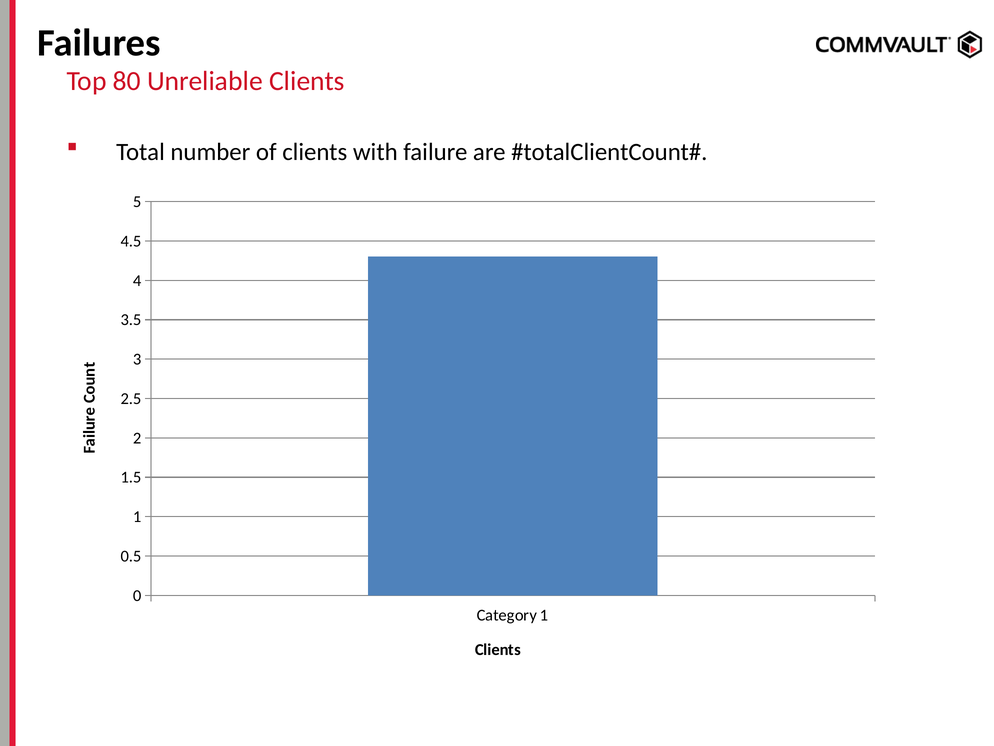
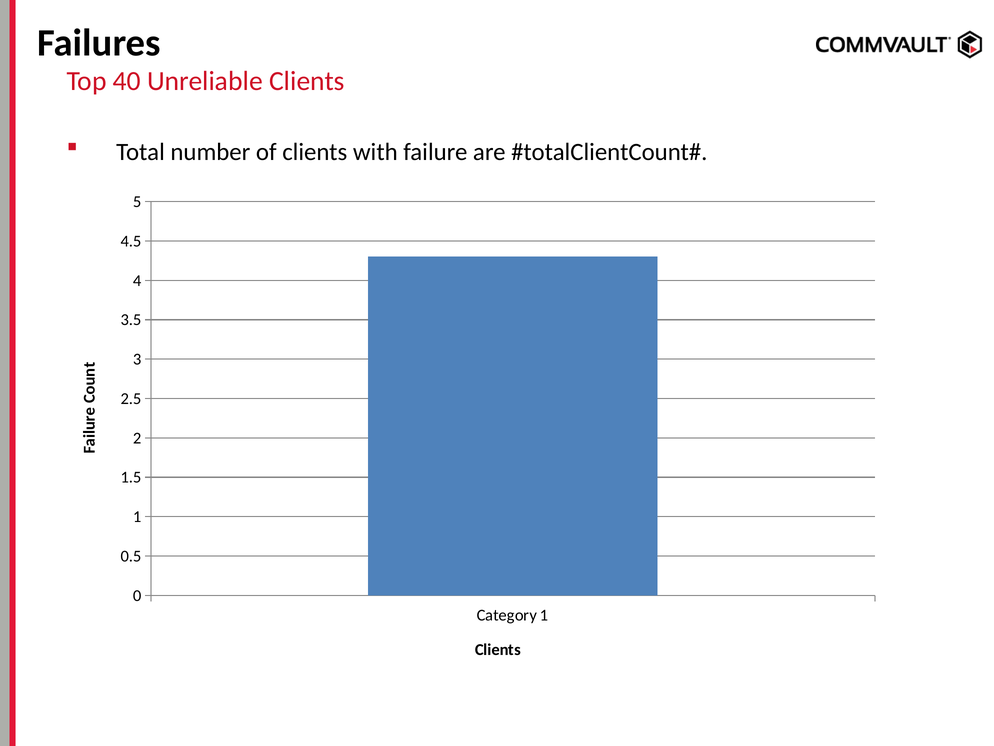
80: 80 -> 40
